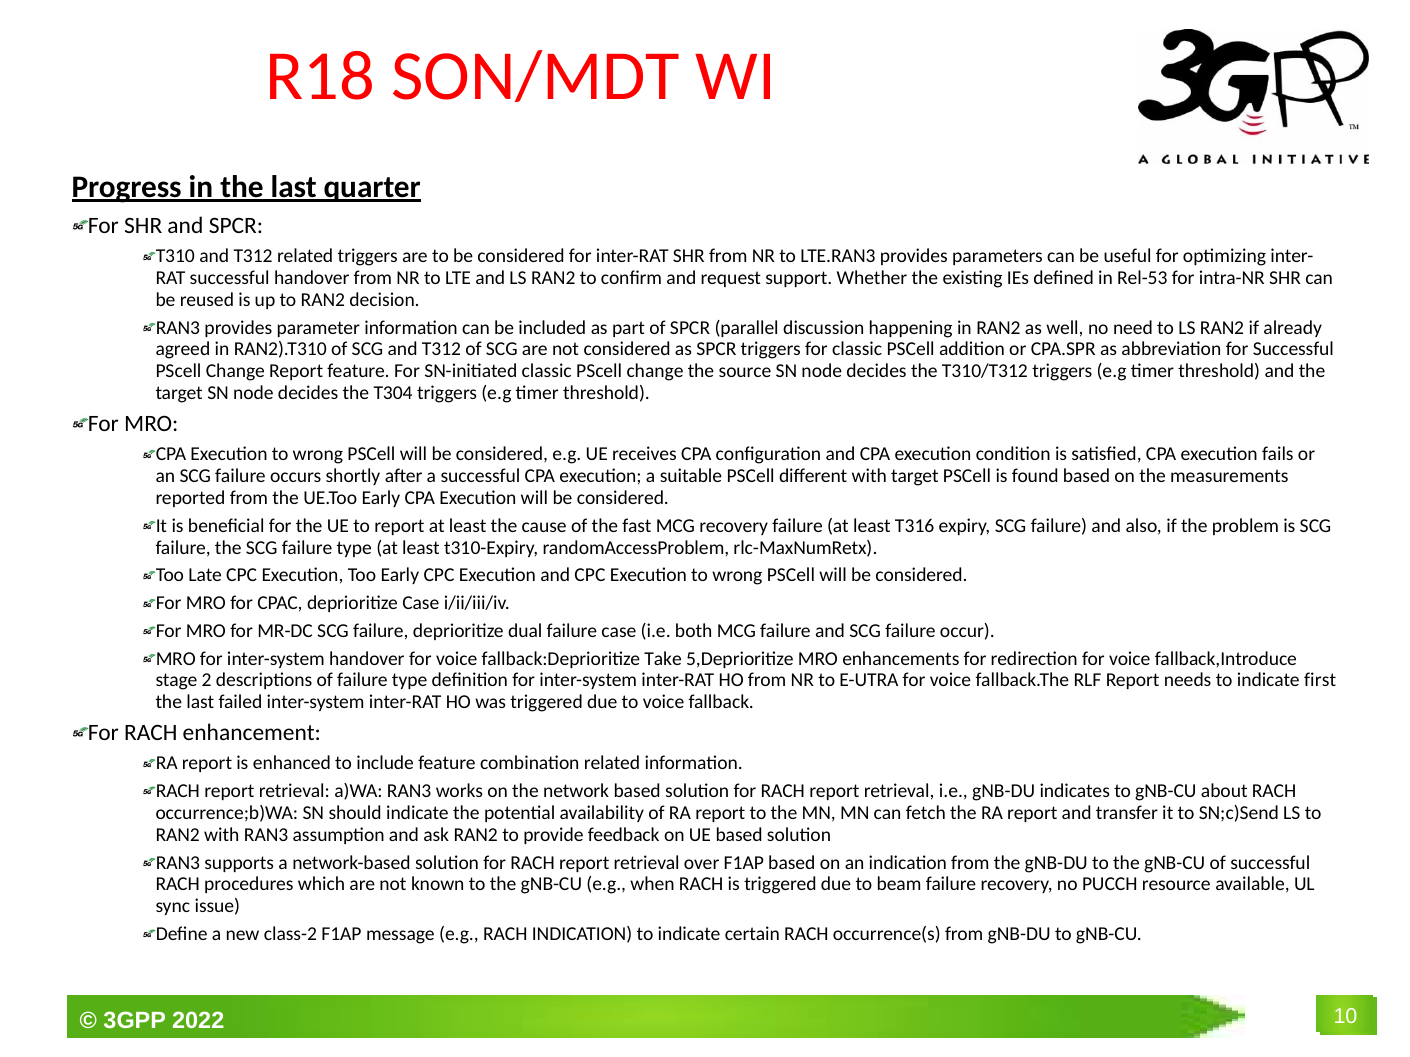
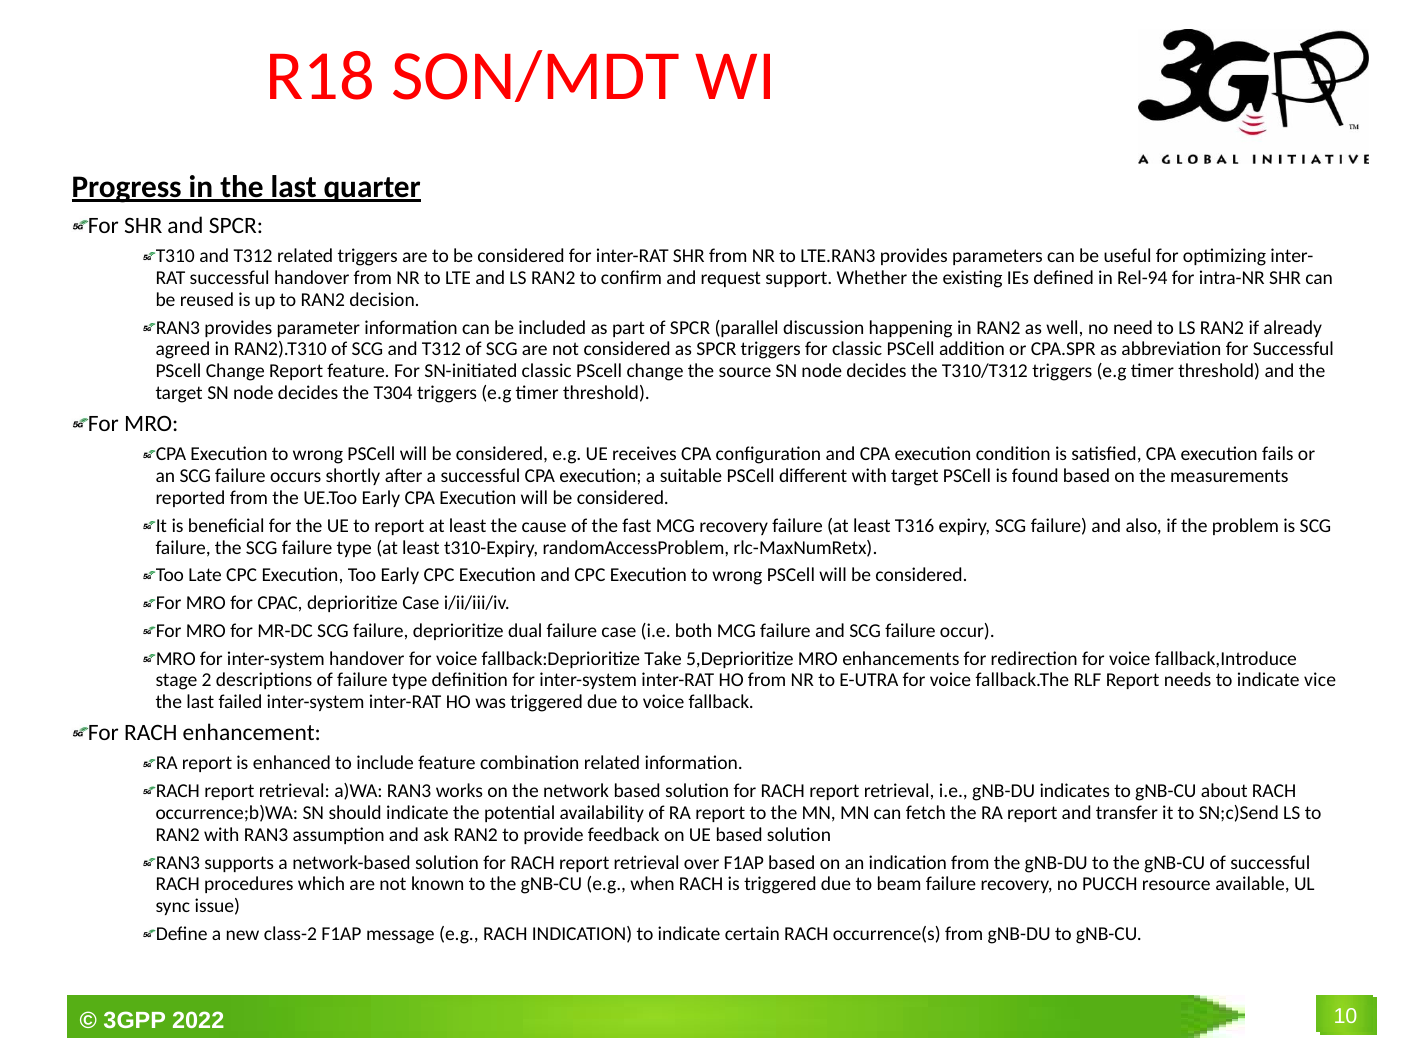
Rel-53: Rel-53 -> Rel-94
first: first -> vice
